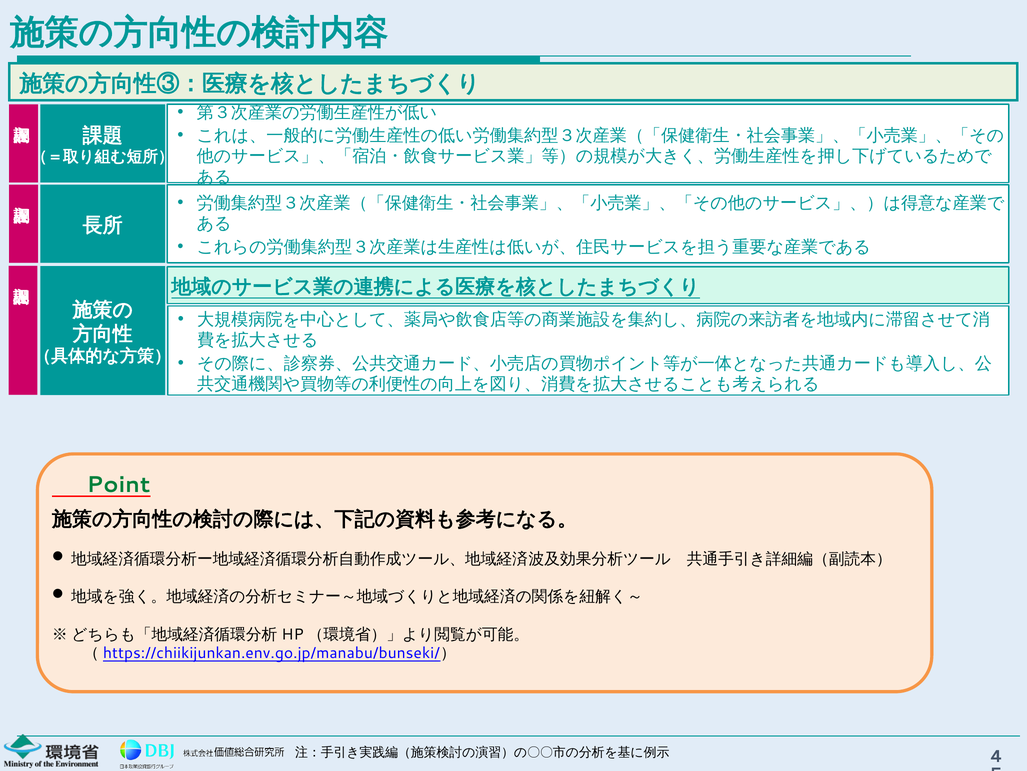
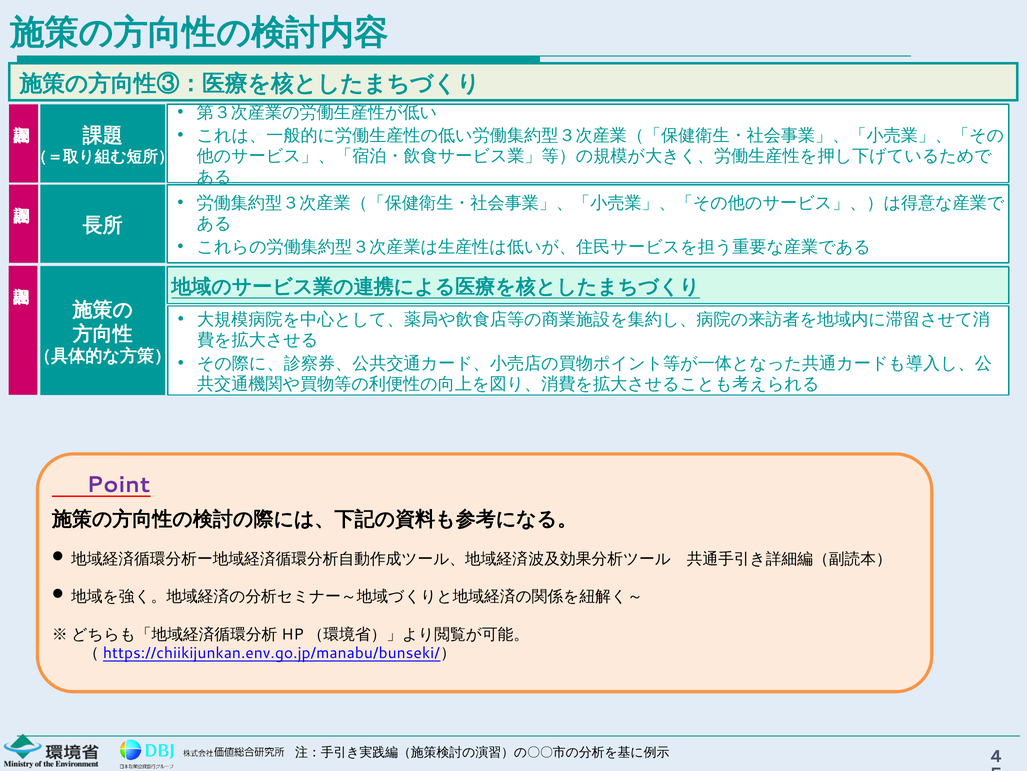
Point colour: green -> purple
